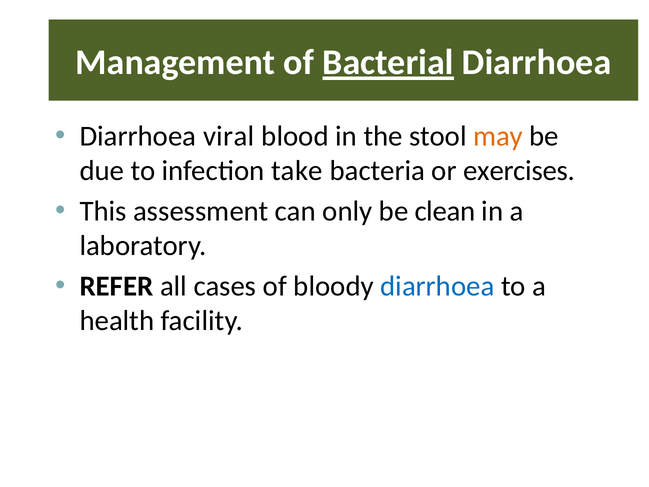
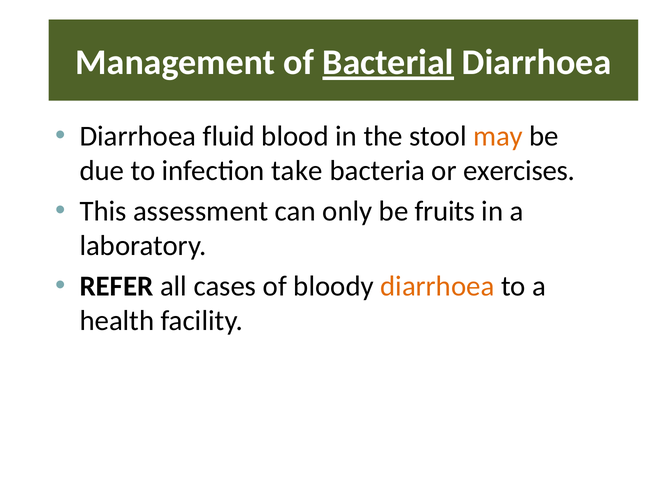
viral: viral -> fluid
clean: clean -> fruits
diarrhoea at (437, 286) colour: blue -> orange
